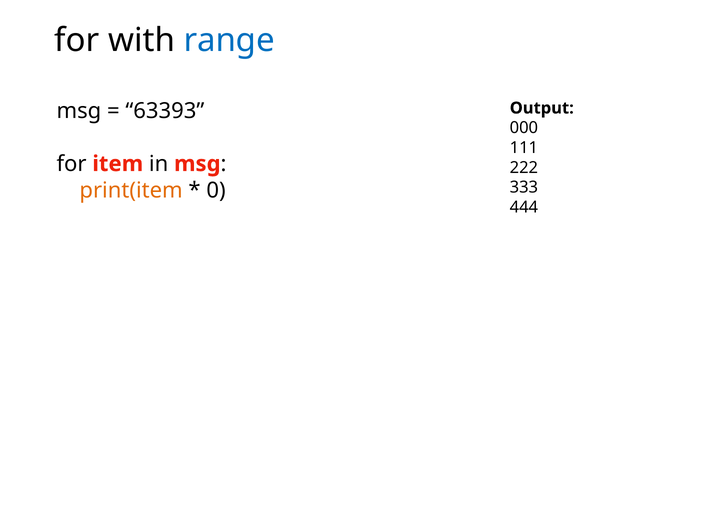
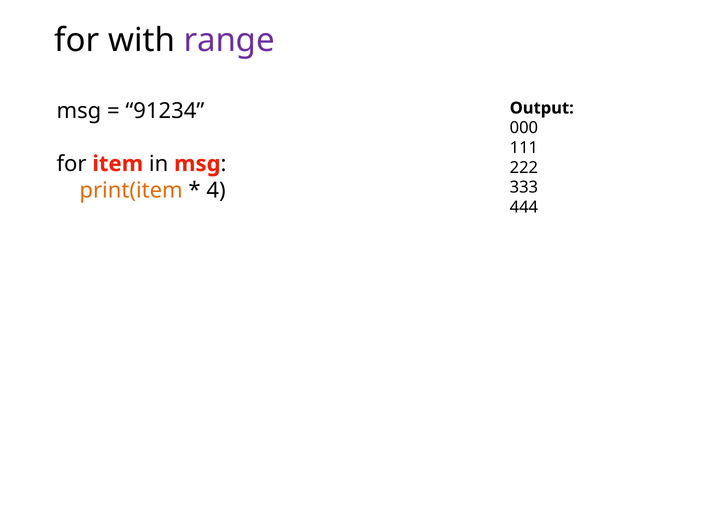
range colour: blue -> purple
63393: 63393 -> 91234
0: 0 -> 4
